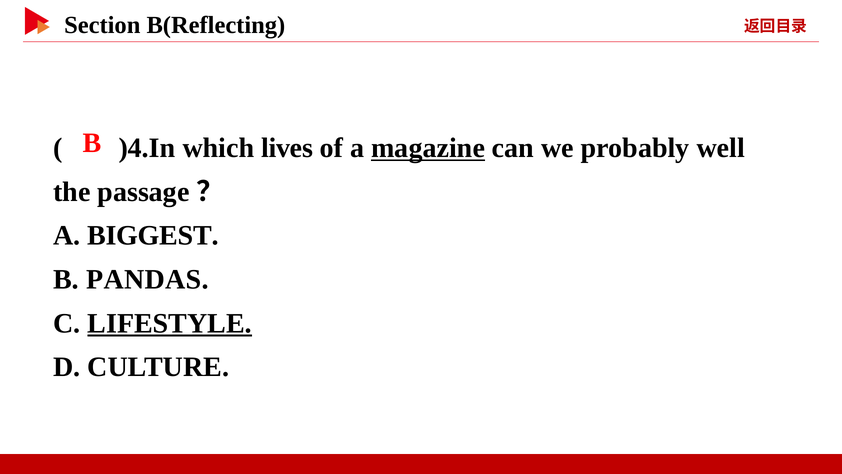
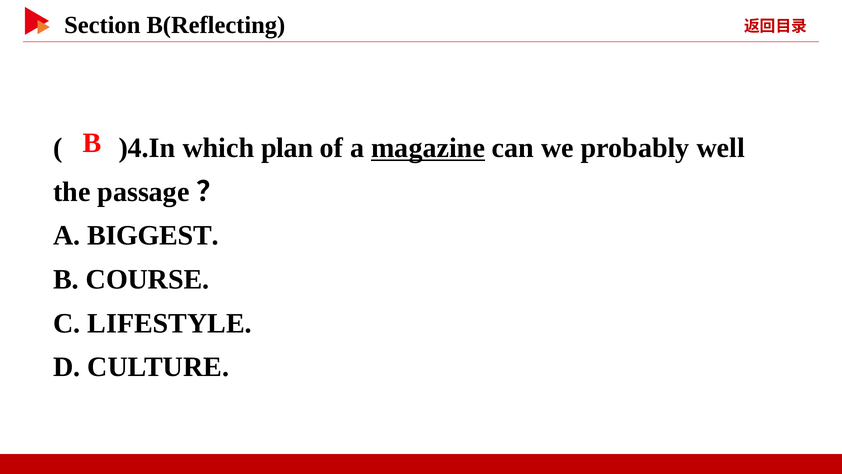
lives: lives -> plan
PANDAS: PANDAS -> COURSE
LIFESTYLE underline: present -> none
